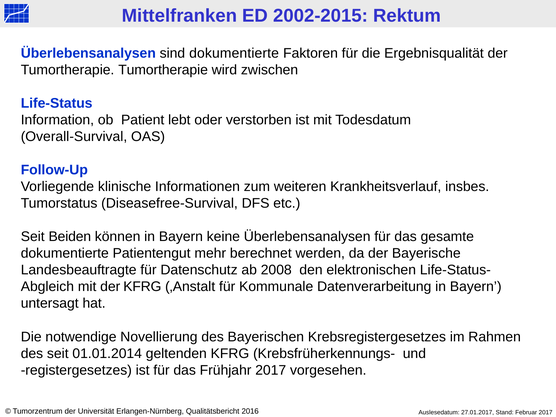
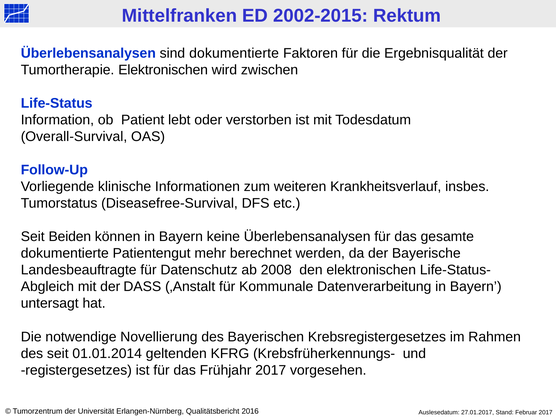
Tumortherapie Tumortherapie: Tumortherapie -> Elektronischen
der KFRG: KFRG -> DASS
